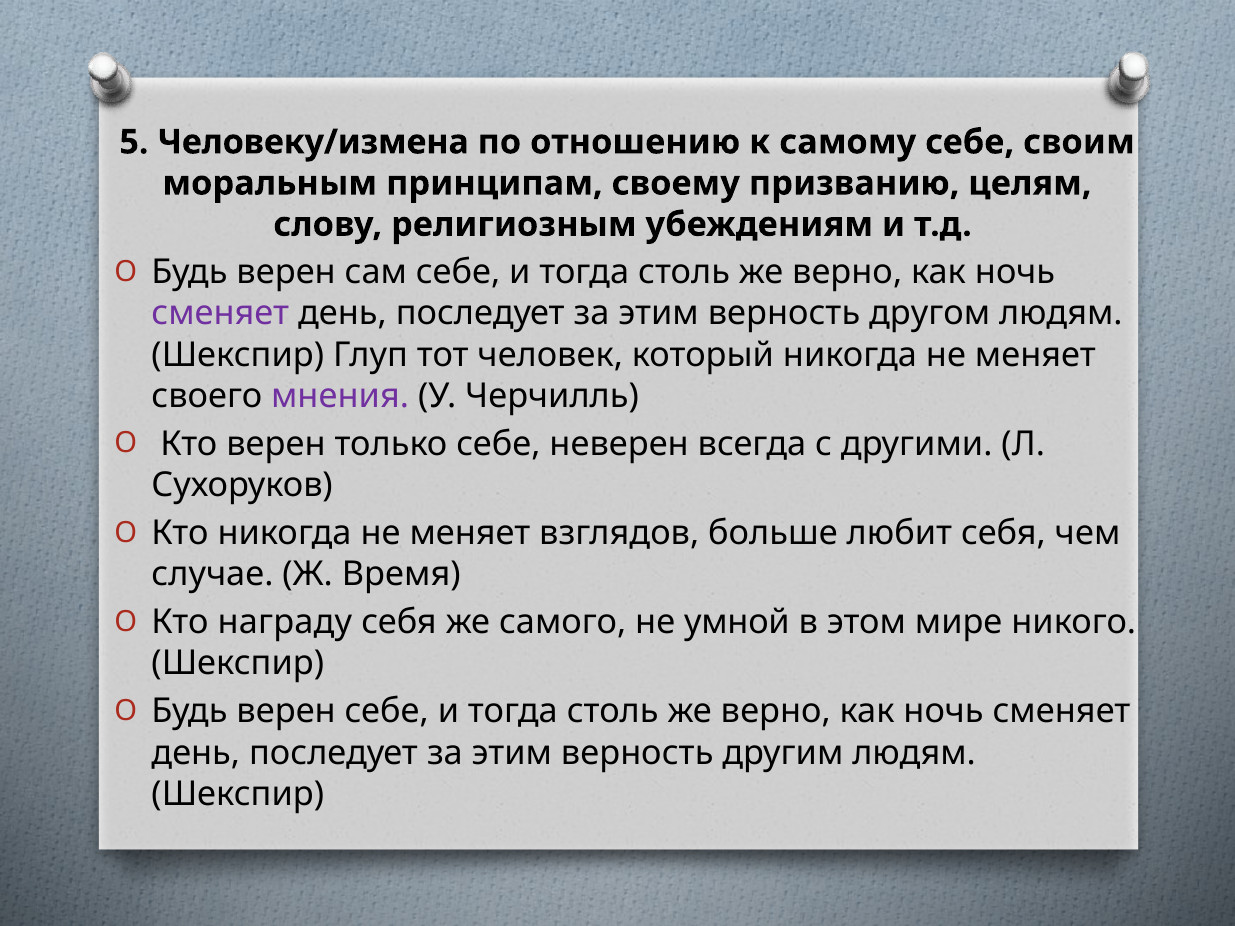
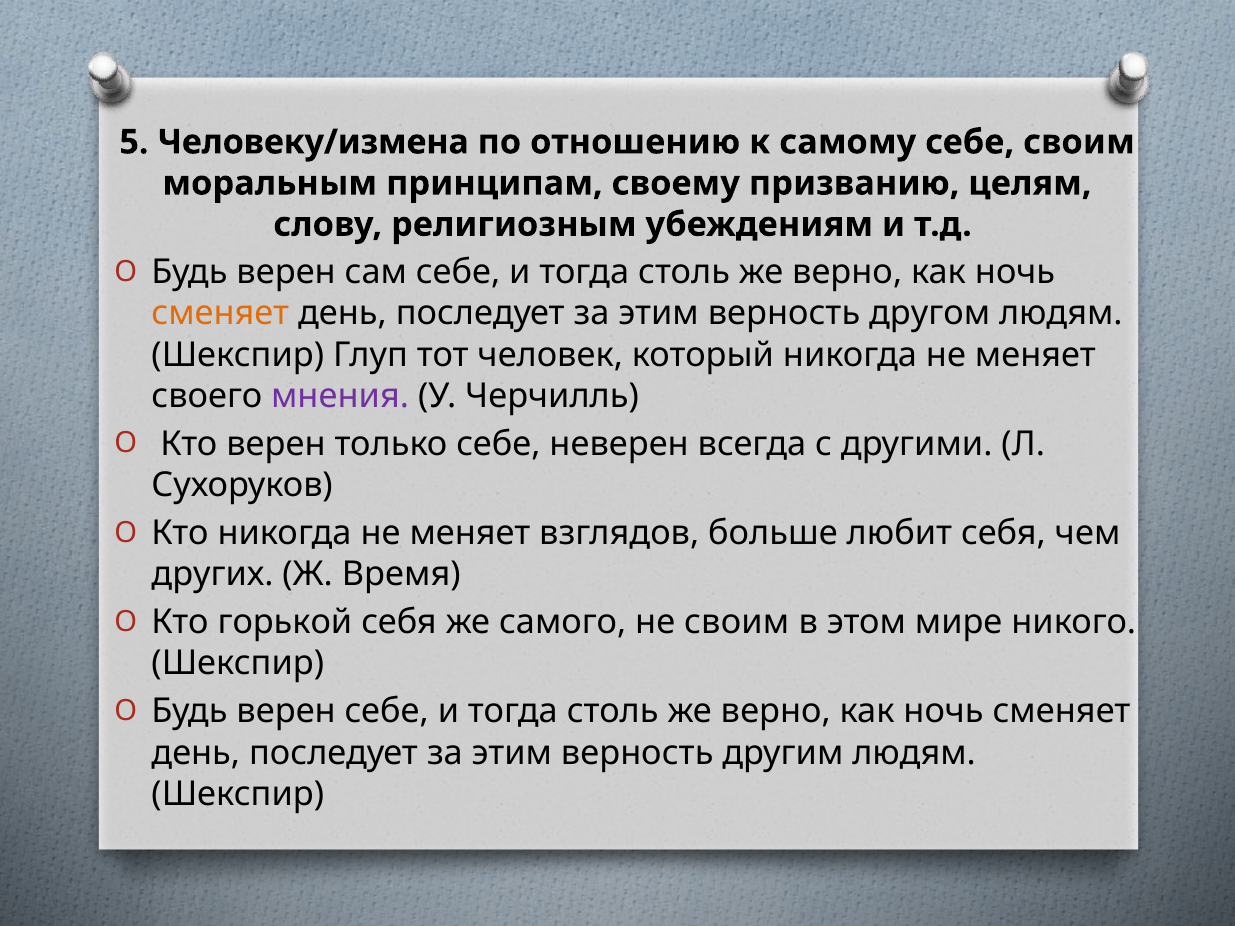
сменяет at (220, 314) colour: purple -> orange
случае: случае -> других
награду: награду -> горькой
не умной: умной -> своим
